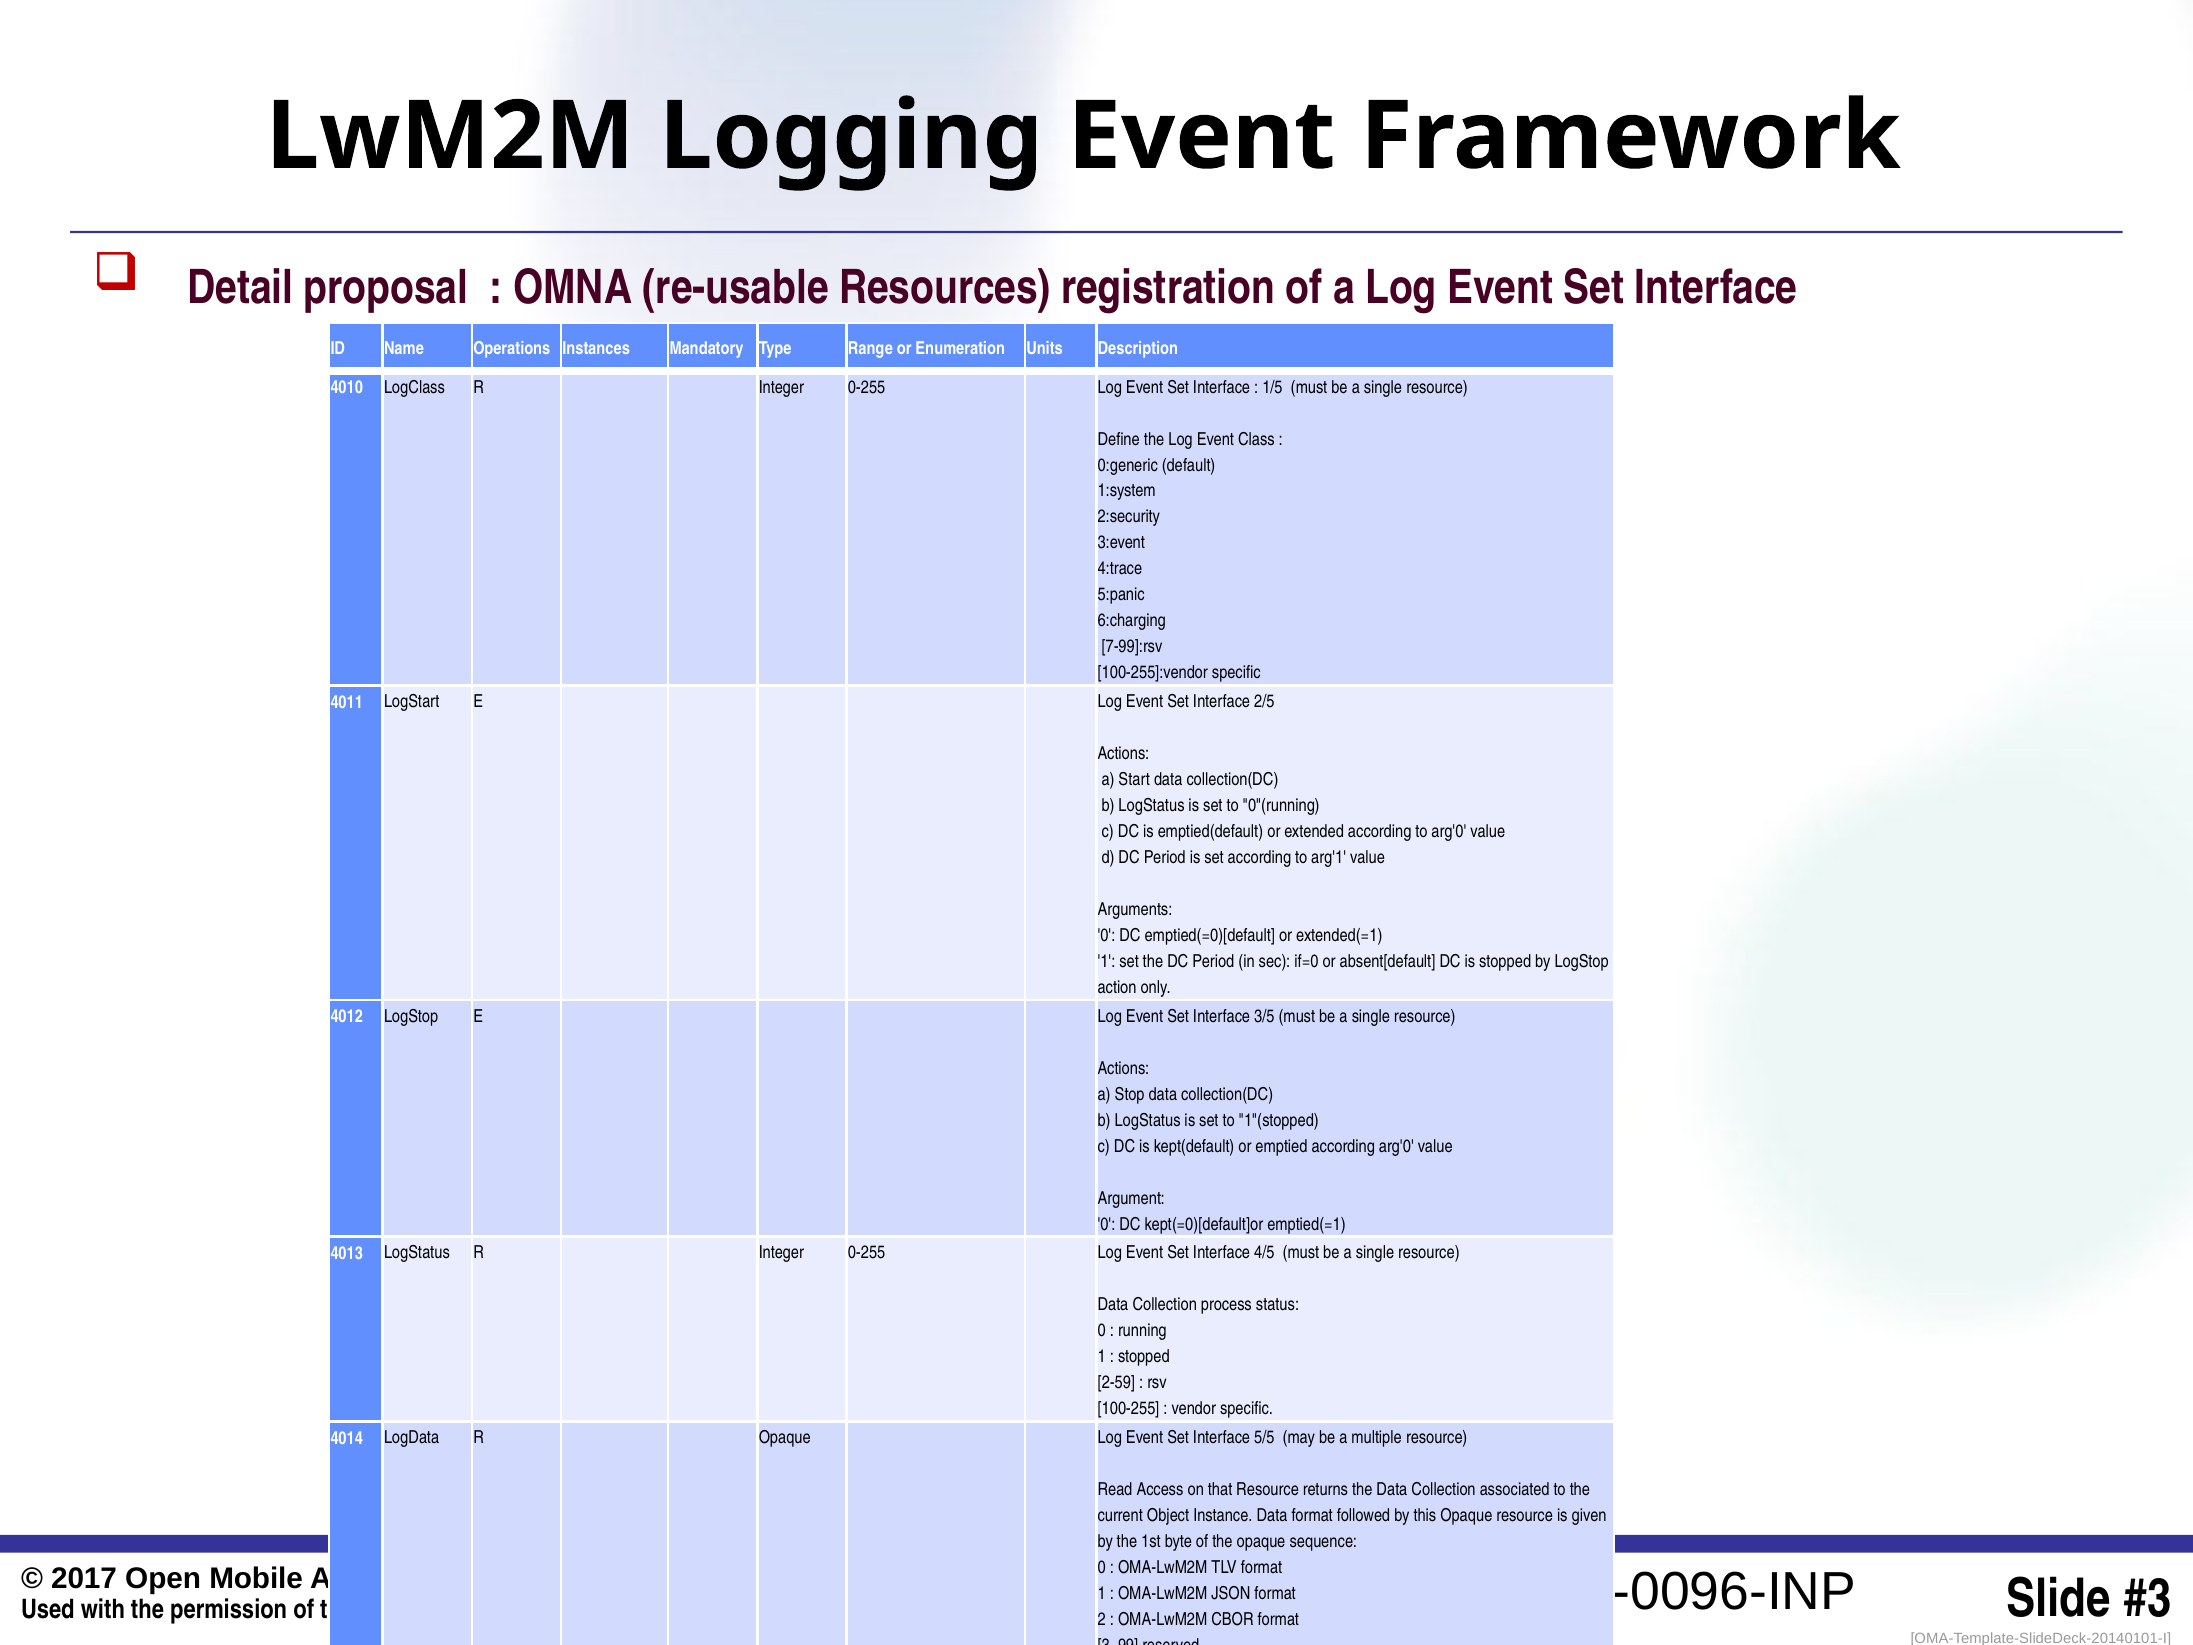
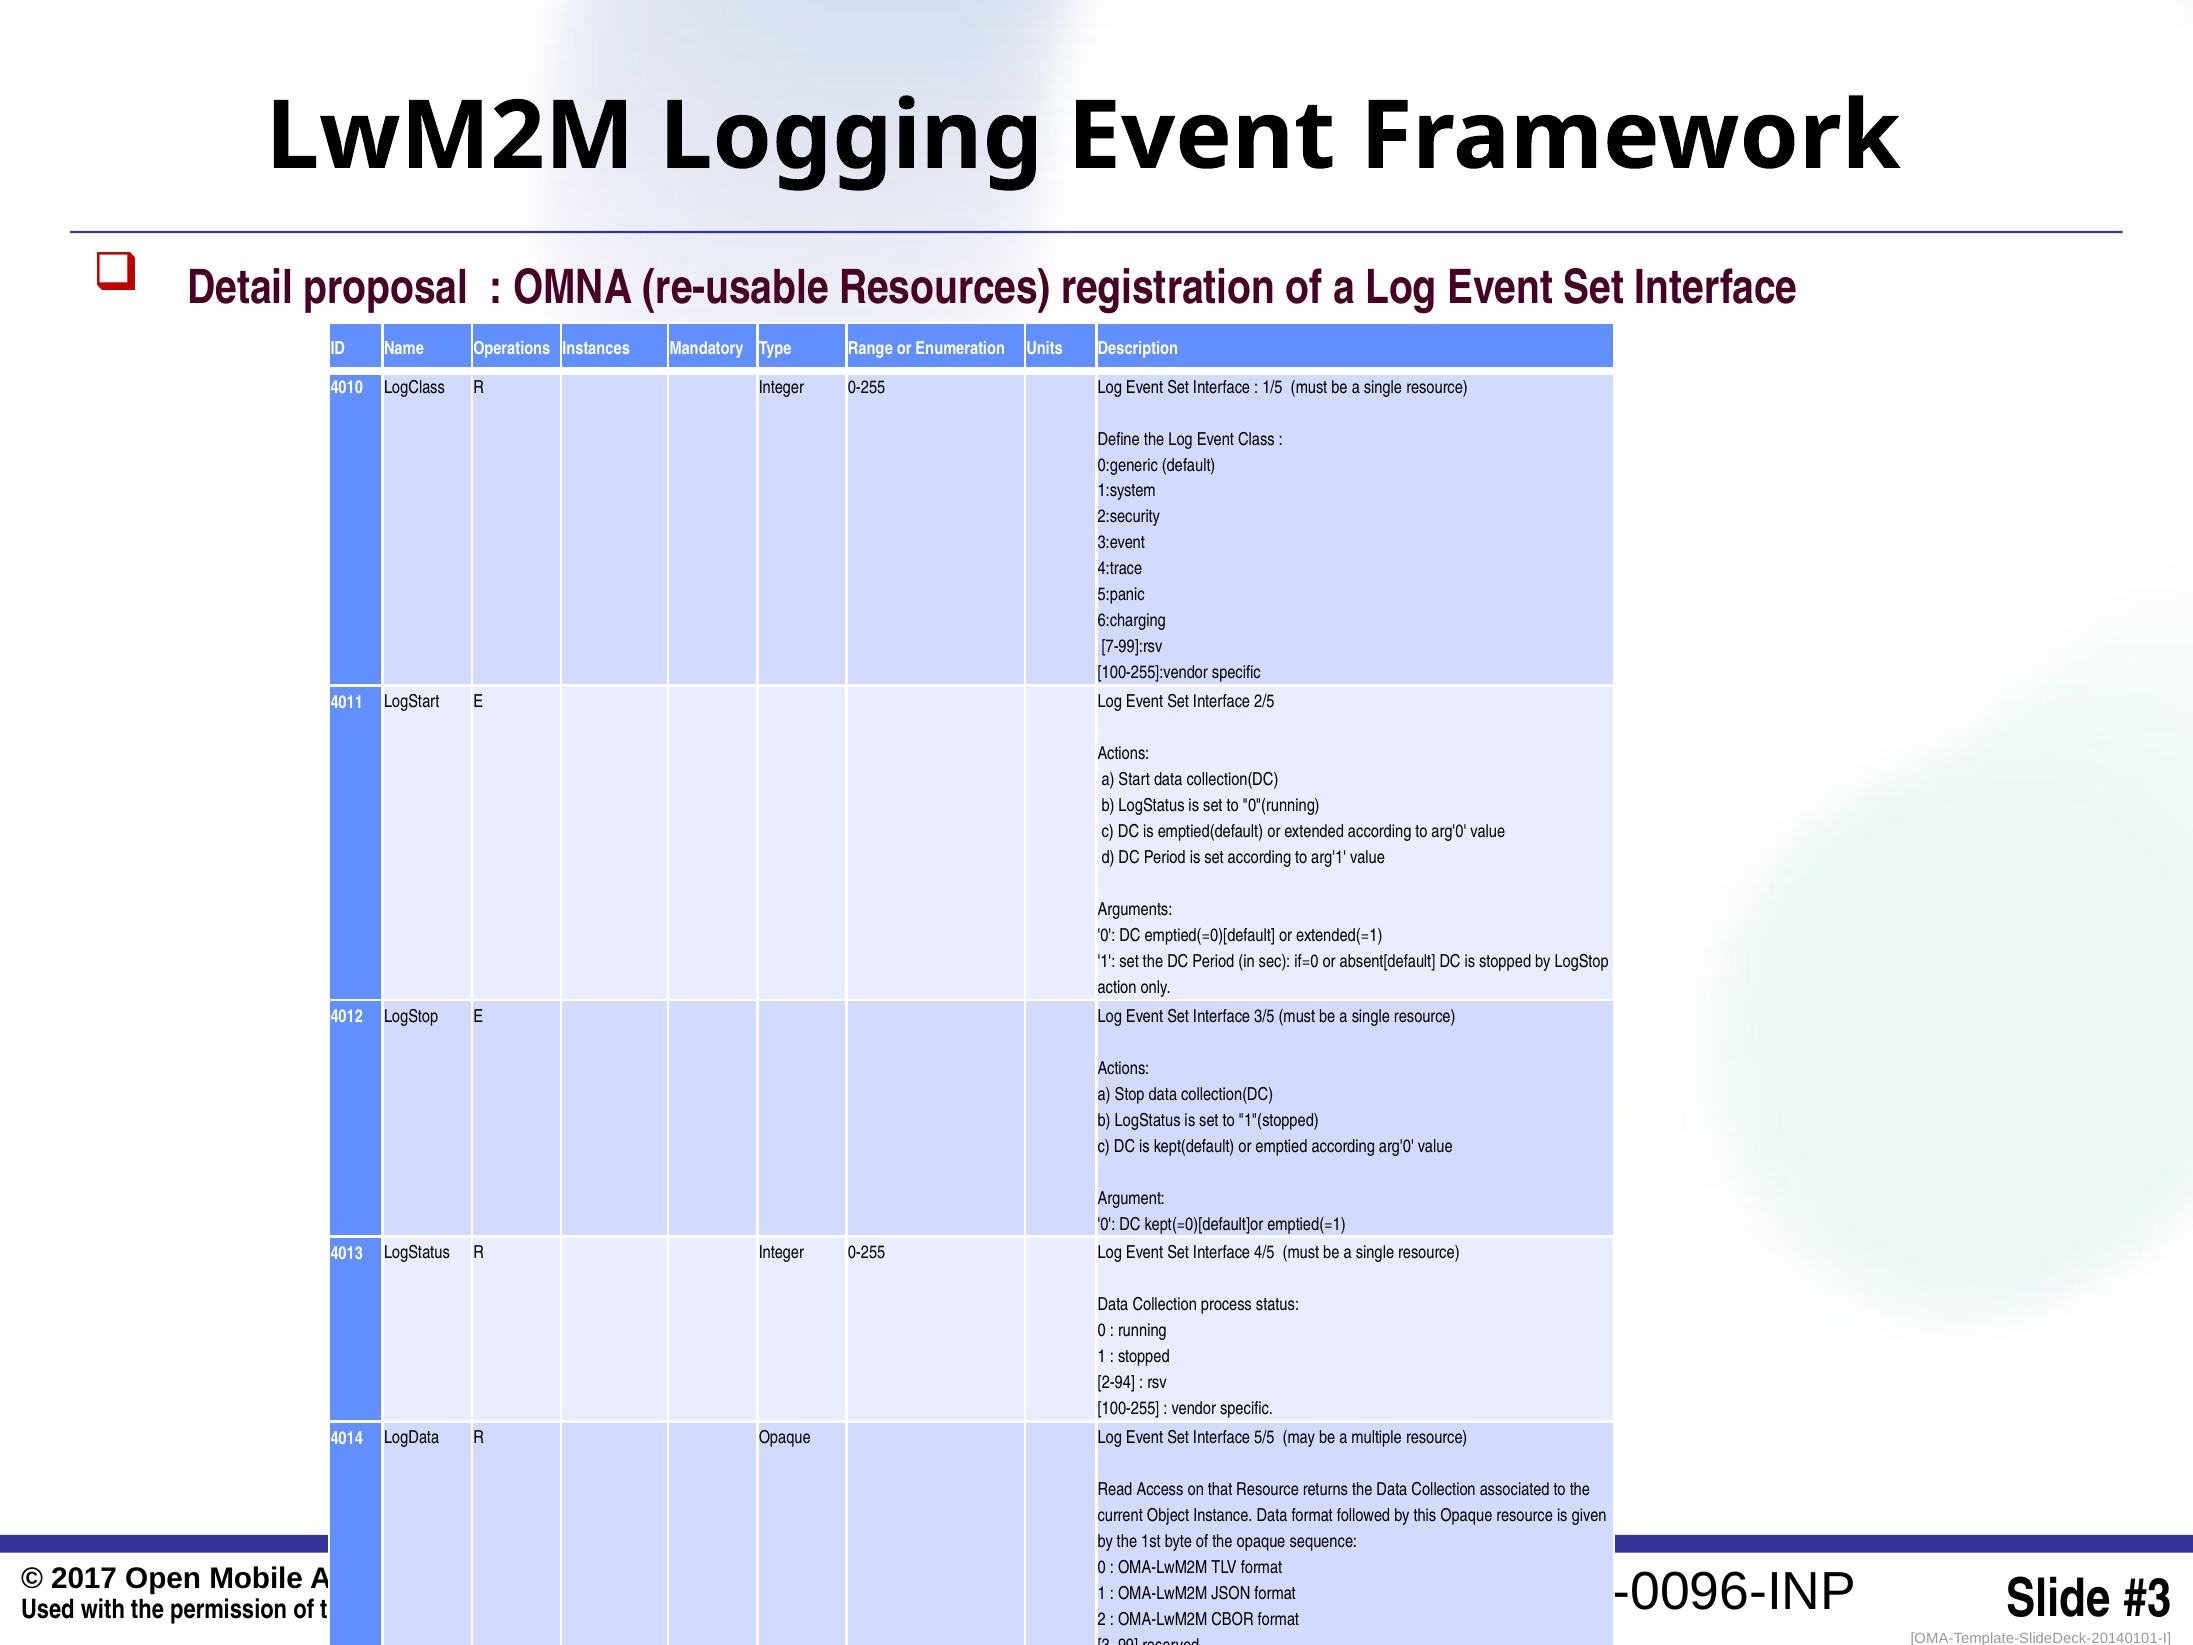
2-59: 2-59 -> 2-94
